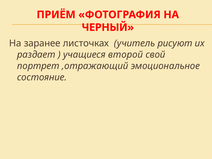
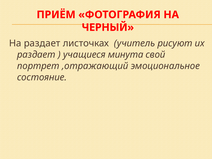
На заранее: заранее -> раздает
второй: второй -> минута
